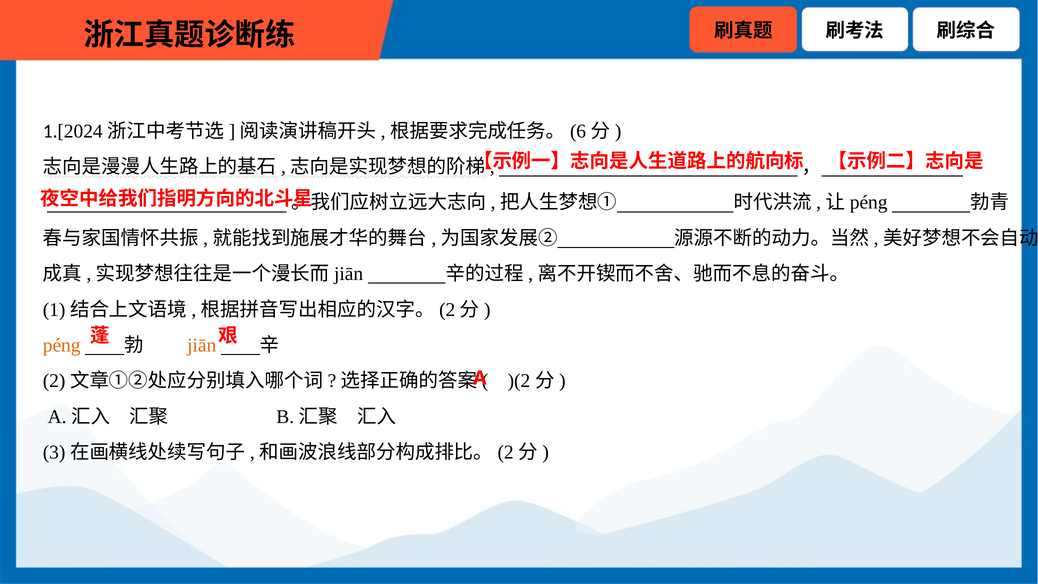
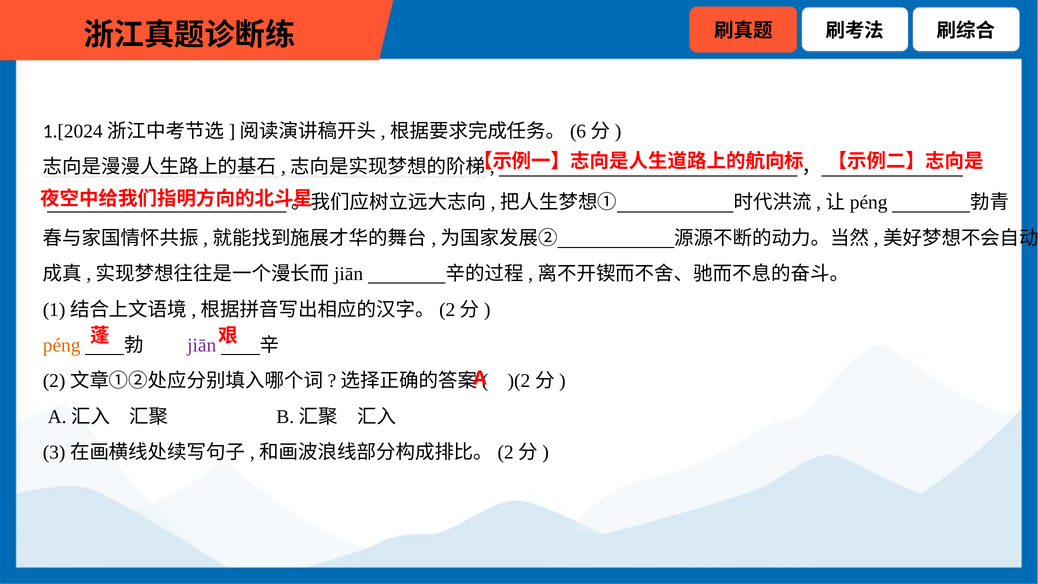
jiān colour: orange -> purple
